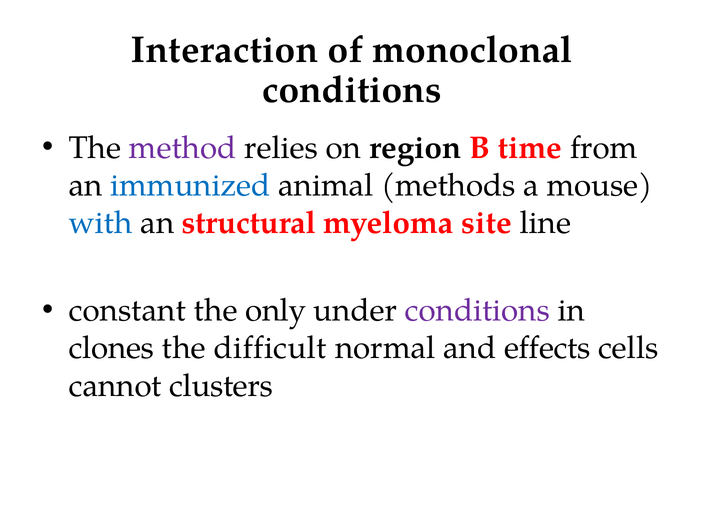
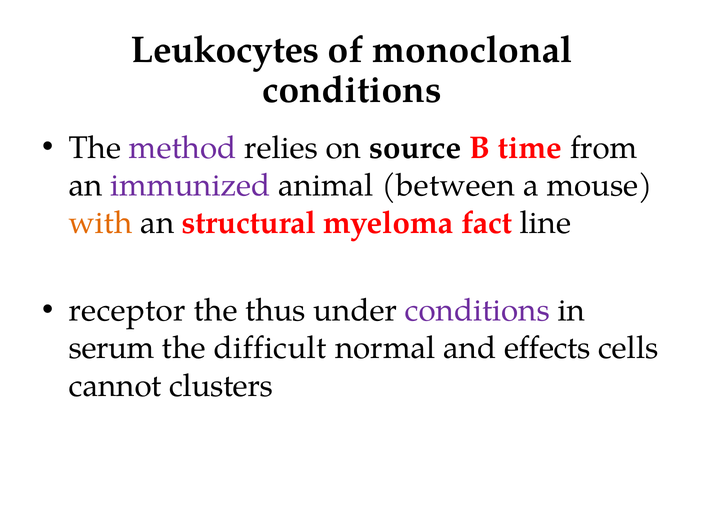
Interaction: Interaction -> Leukocytes
region: region -> source
immunized colour: blue -> purple
methods: methods -> between
with colour: blue -> orange
site: site -> fact
constant: constant -> receptor
only: only -> thus
clones: clones -> serum
